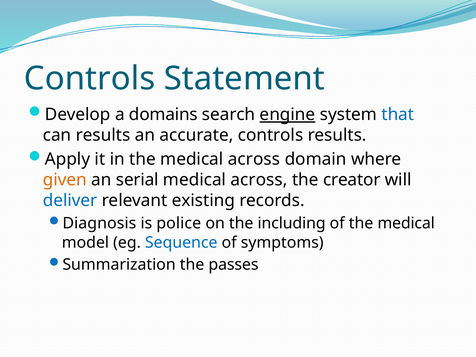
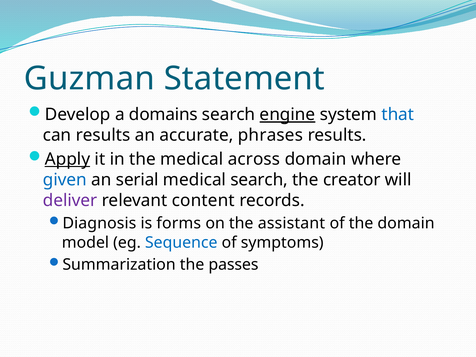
Controls at (89, 79): Controls -> Guzman
accurate controls: controls -> phrases
Apply underline: none -> present
given colour: orange -> blue
across at (259, 180): across -> search
deliver colour: blue -> purple
existing: existing -> content
police: police -> forms
including: including -> assistant
of the medical: medical -> domain
